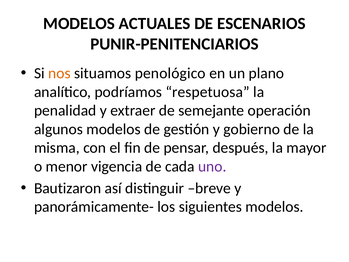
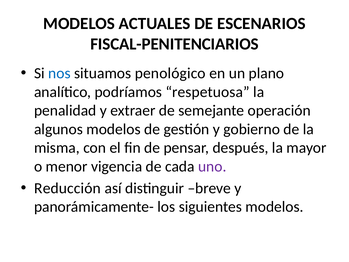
PUNIR-PENITENCIARIOS: PUNIR-PENITENCIARIOS -> FISCAL-PENITENCIARIOS
nos colour: orange -> blue
Bautizaron: Bautizaron -> Reducción
